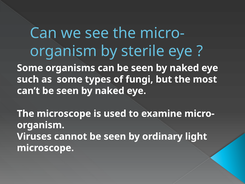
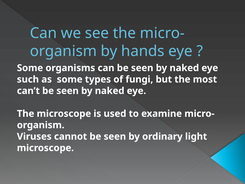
sterile: sterile -> hands
